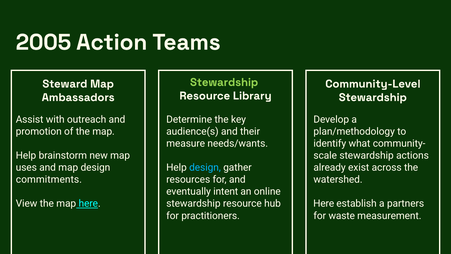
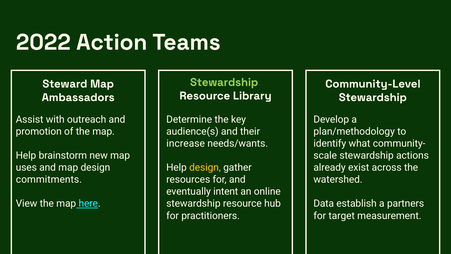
2005: 2005 -> 2022
measure: measure -> increase
design at (205, 167) colour: light blue -> yellow
Here at (324, 203): Here -> Data
waste: waste -> target
